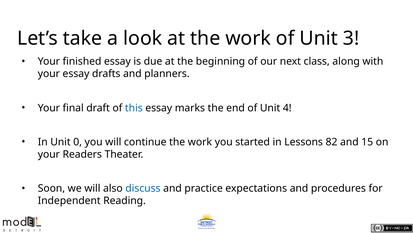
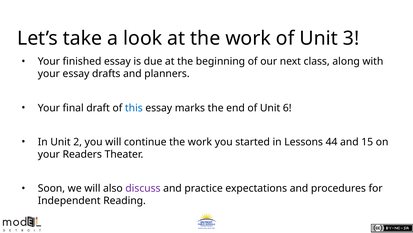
4: 4 -> 6
0: 0 -> 2
82: 82 -> 44
discuss colour: blue -> purple
